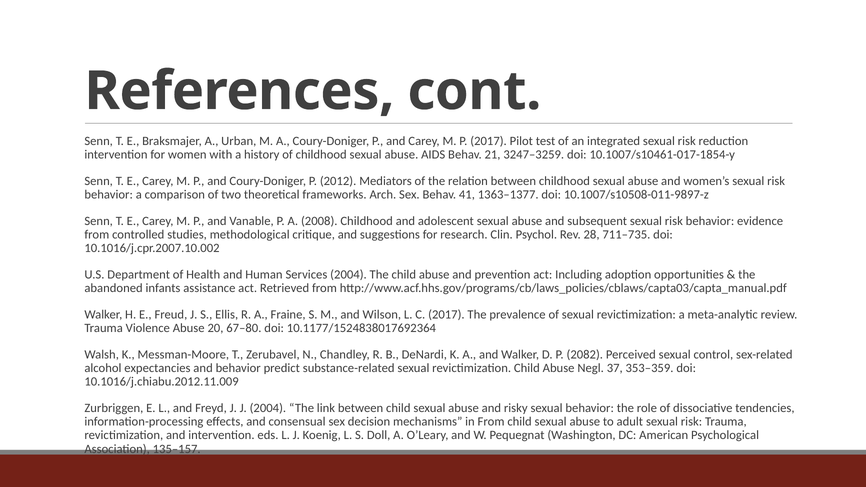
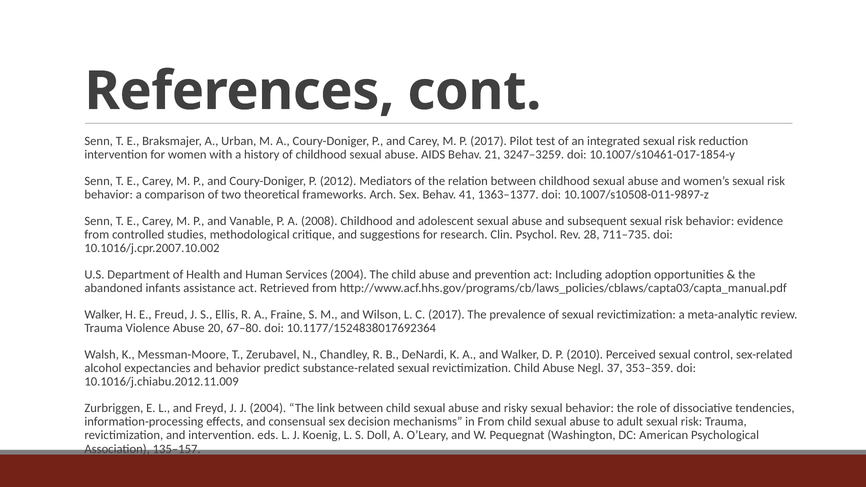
2082: 2082 -> 2010
